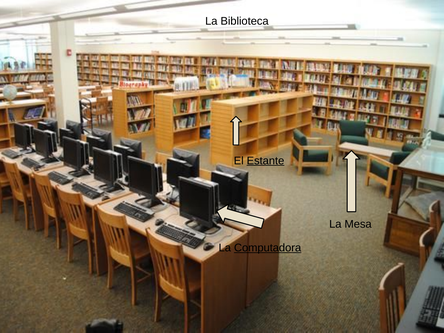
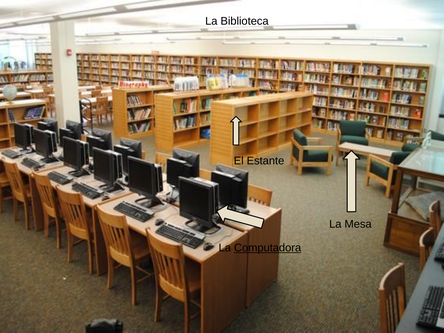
Estante underline: present -> none
